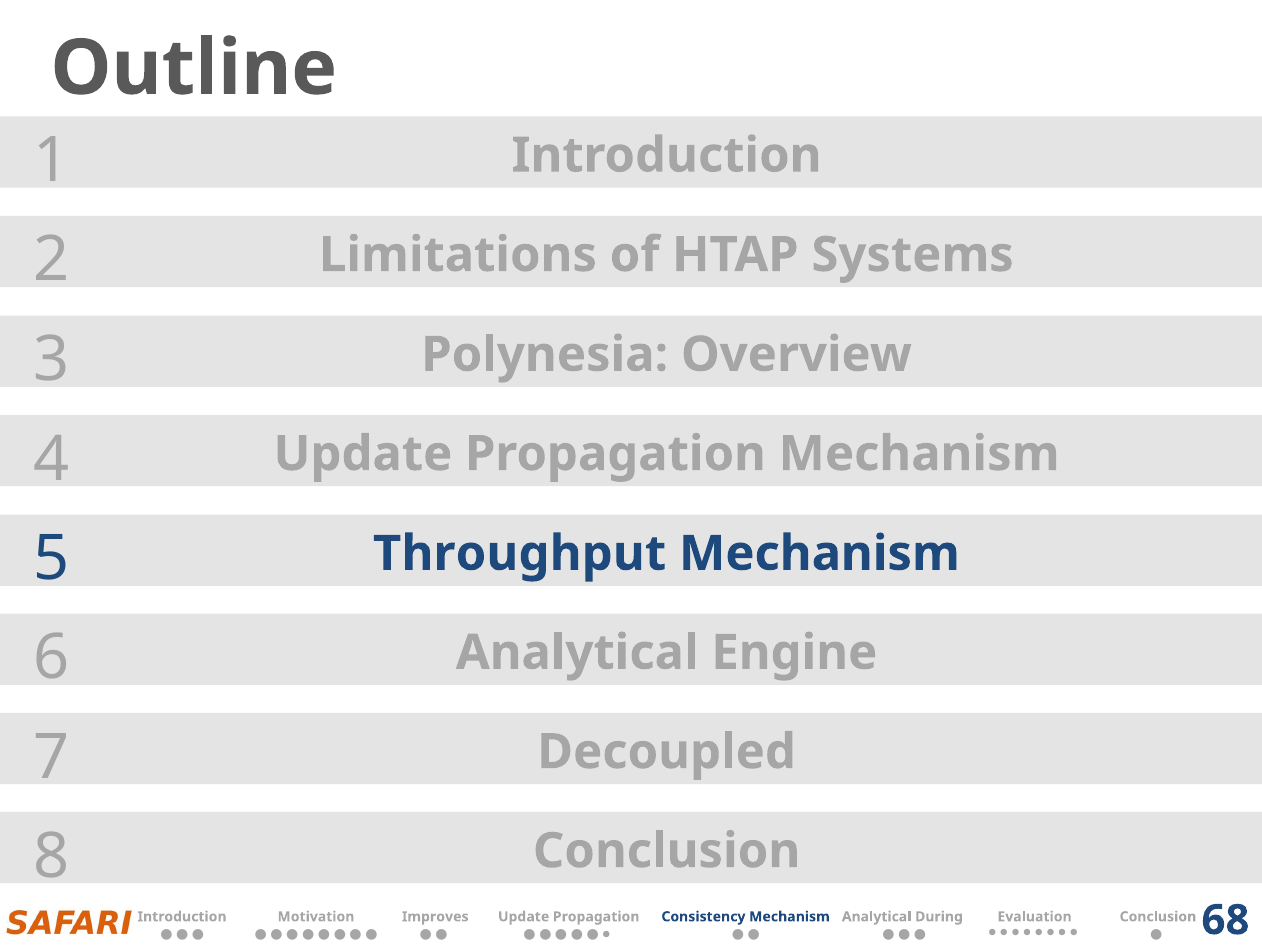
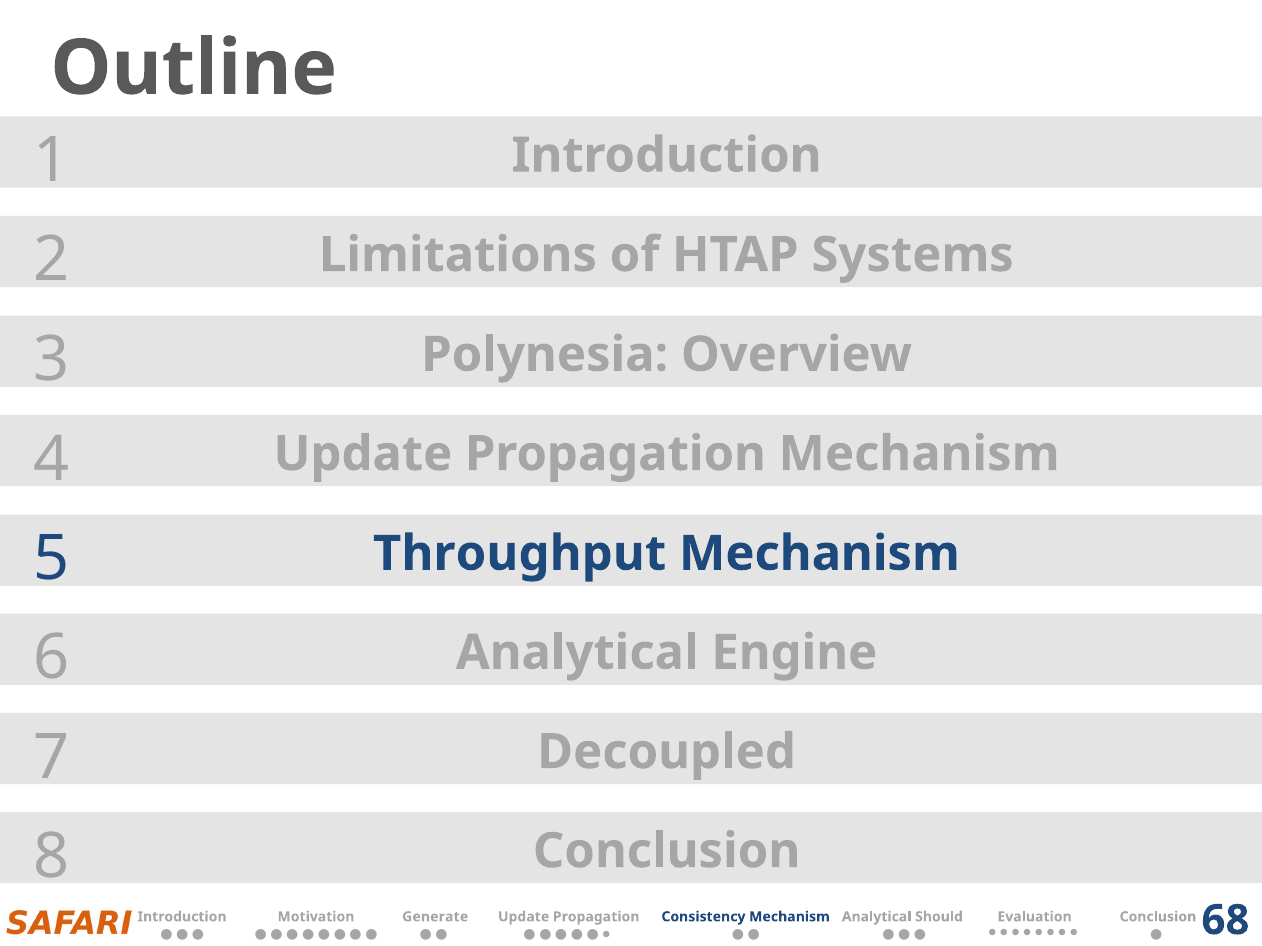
Improves: Improves -> Generate
During: During -> Should
